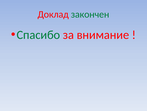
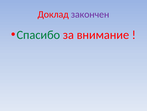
закончен colour: green -> purple
